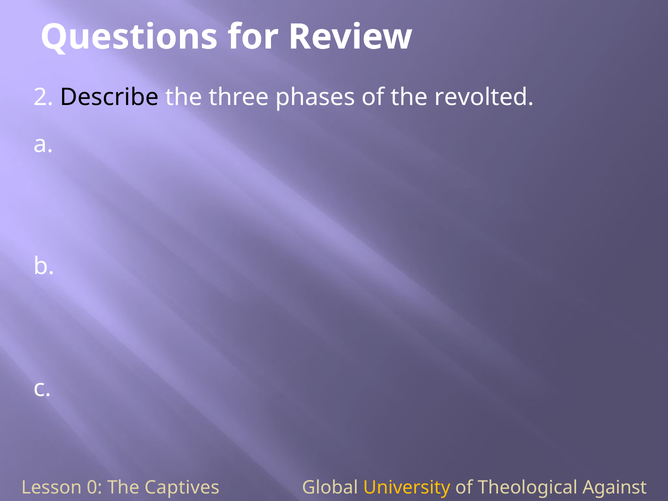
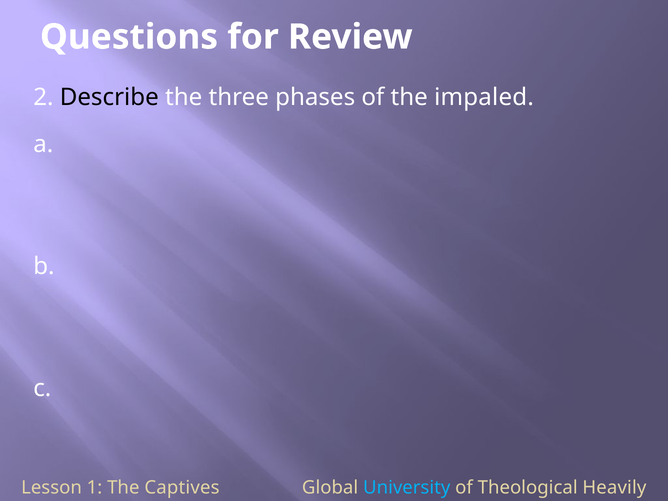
revolted: revolted -> impaled
0: 0 -> 1
University colour: yellow -> light blue
Against: Against -> Heavily
